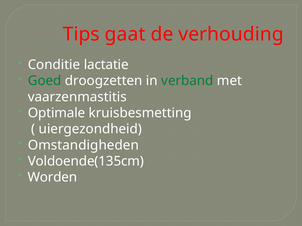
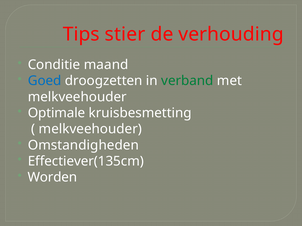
gaat: gaat -> stier
lactatie: lactatie -> maand
Goed colour: green -> blue
vaarzenmastitis at (77, 97): vaarzenmastitis -> melkveehouder
uiergezondheid at (90, 129): uiergezondheid -> melkveehouder
Voldoende(135cm: Voldoende(135cm -> Effectiever(135cm
